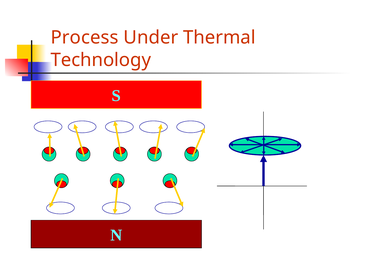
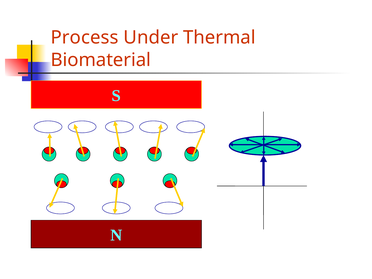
Technology: Technology -> Biomaterial
